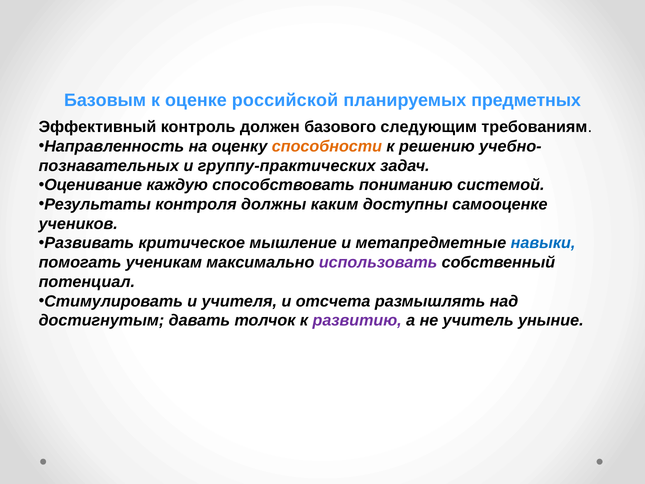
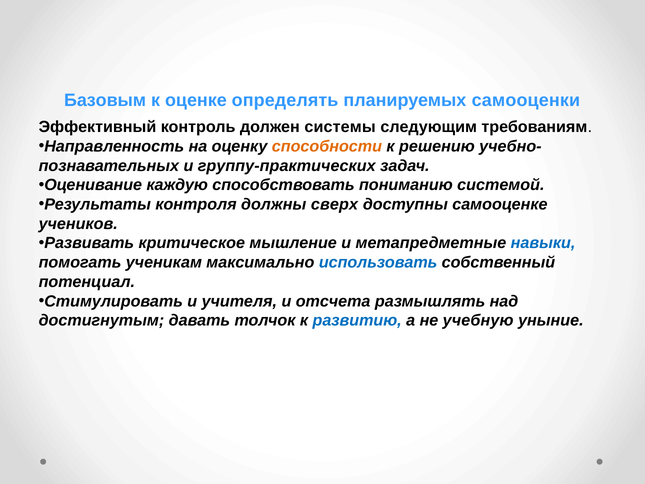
российской: российской -> определять
предметных: предметных -> самооценки
базового: базового -> системы
каким: каким -> сверх
использовать colour: purple -> blue
развитию colour: purple -> blue
учитель: учитель -> учебную
